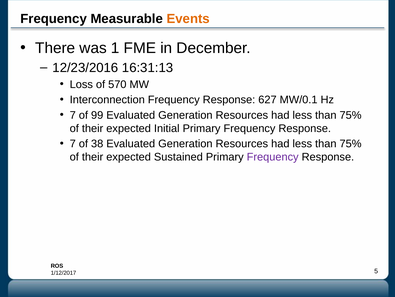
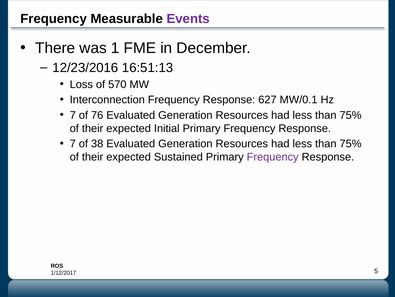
Events colour: orange -> purple
16:31:13: 16:31:13 -> 16:51:13
99: 99 -> 76
